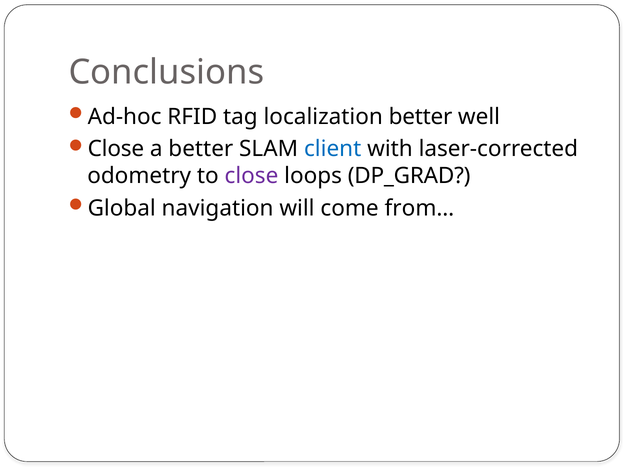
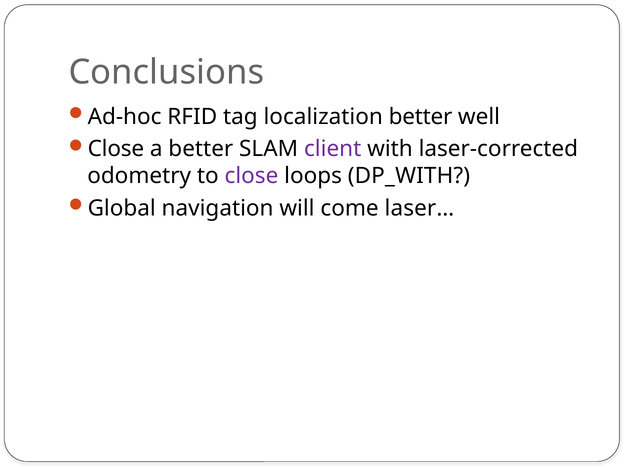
client colour: blue -> purple
DP_GRAD: DP_GRAD -> DP_WITH
from…: from… -> laser…
